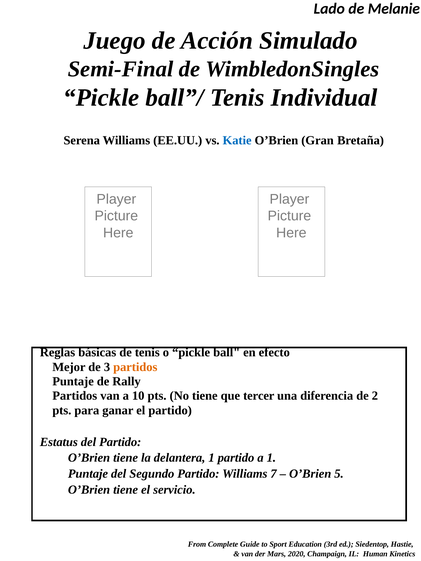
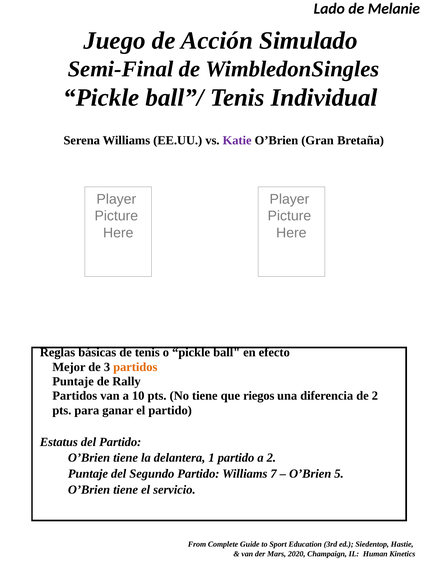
Katie colour: blue -> purple
tercer: tercer -> riegos
a 1: 1 -> 2
